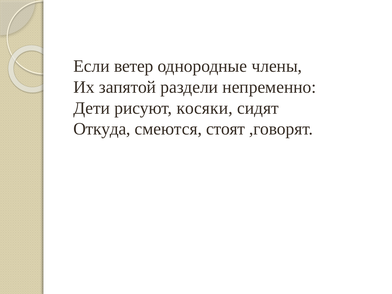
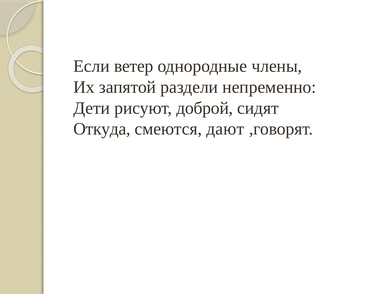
косяки: косяки -> доброй
стоят: стоят -> дают
